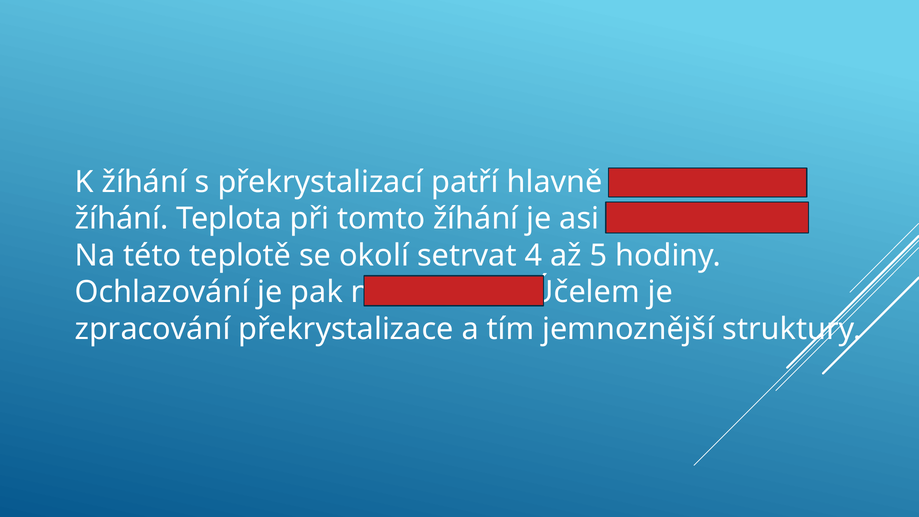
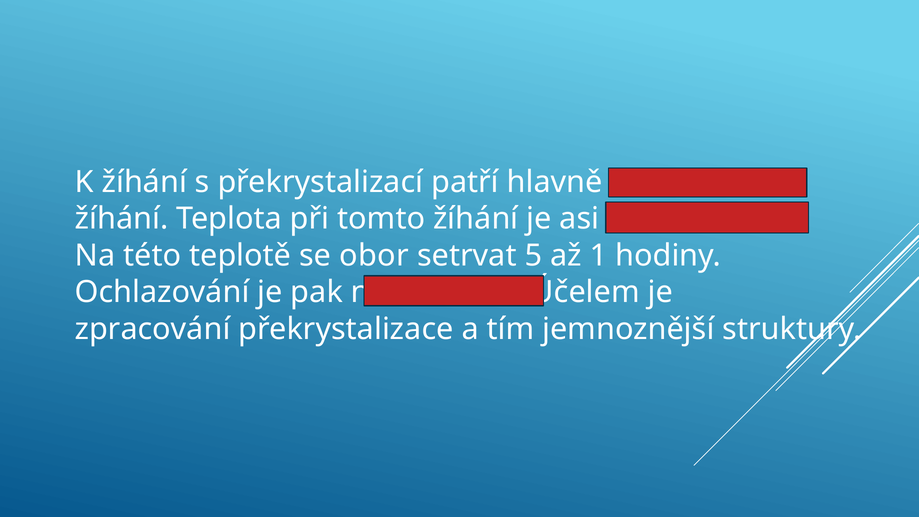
okolí: okolí -> obor
4: 4 -> 5
5: 5 -> 1
